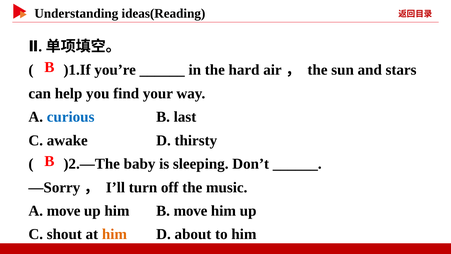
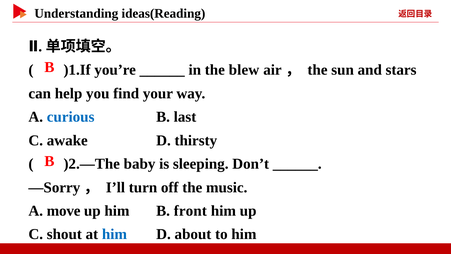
hard: hard -> blew
B move: move -> front
him at (114, 234) colour: orange -> blue
